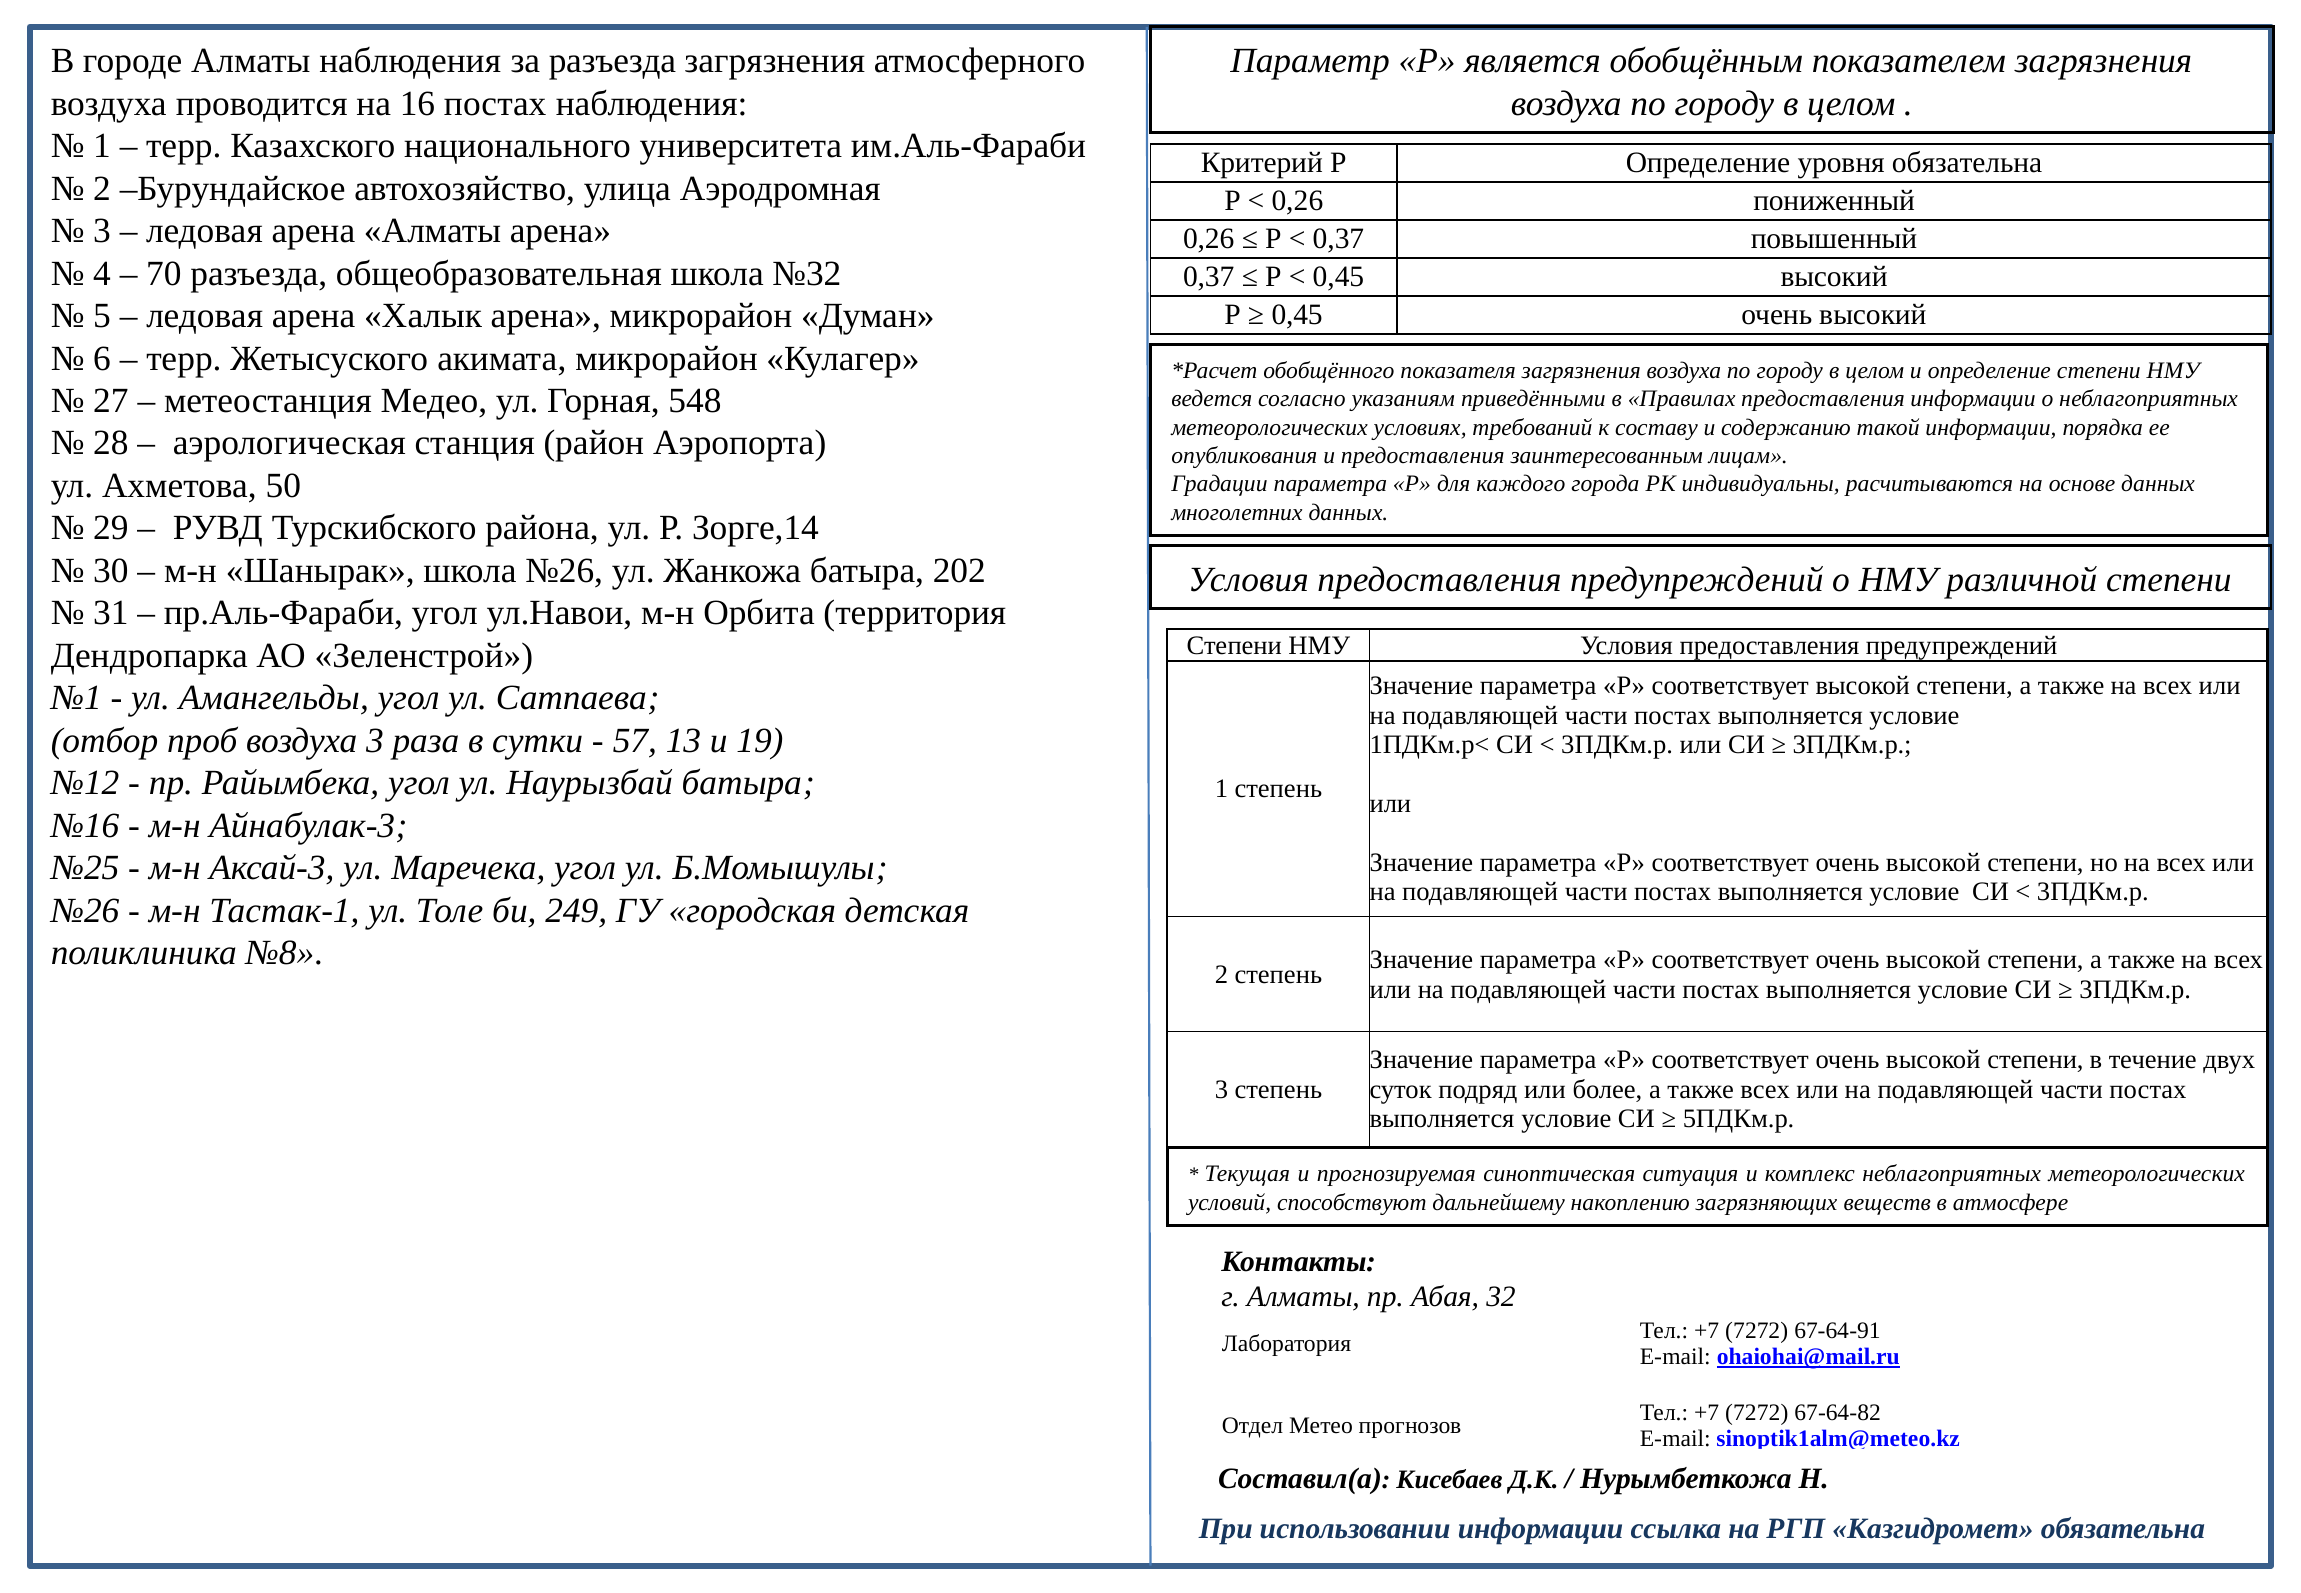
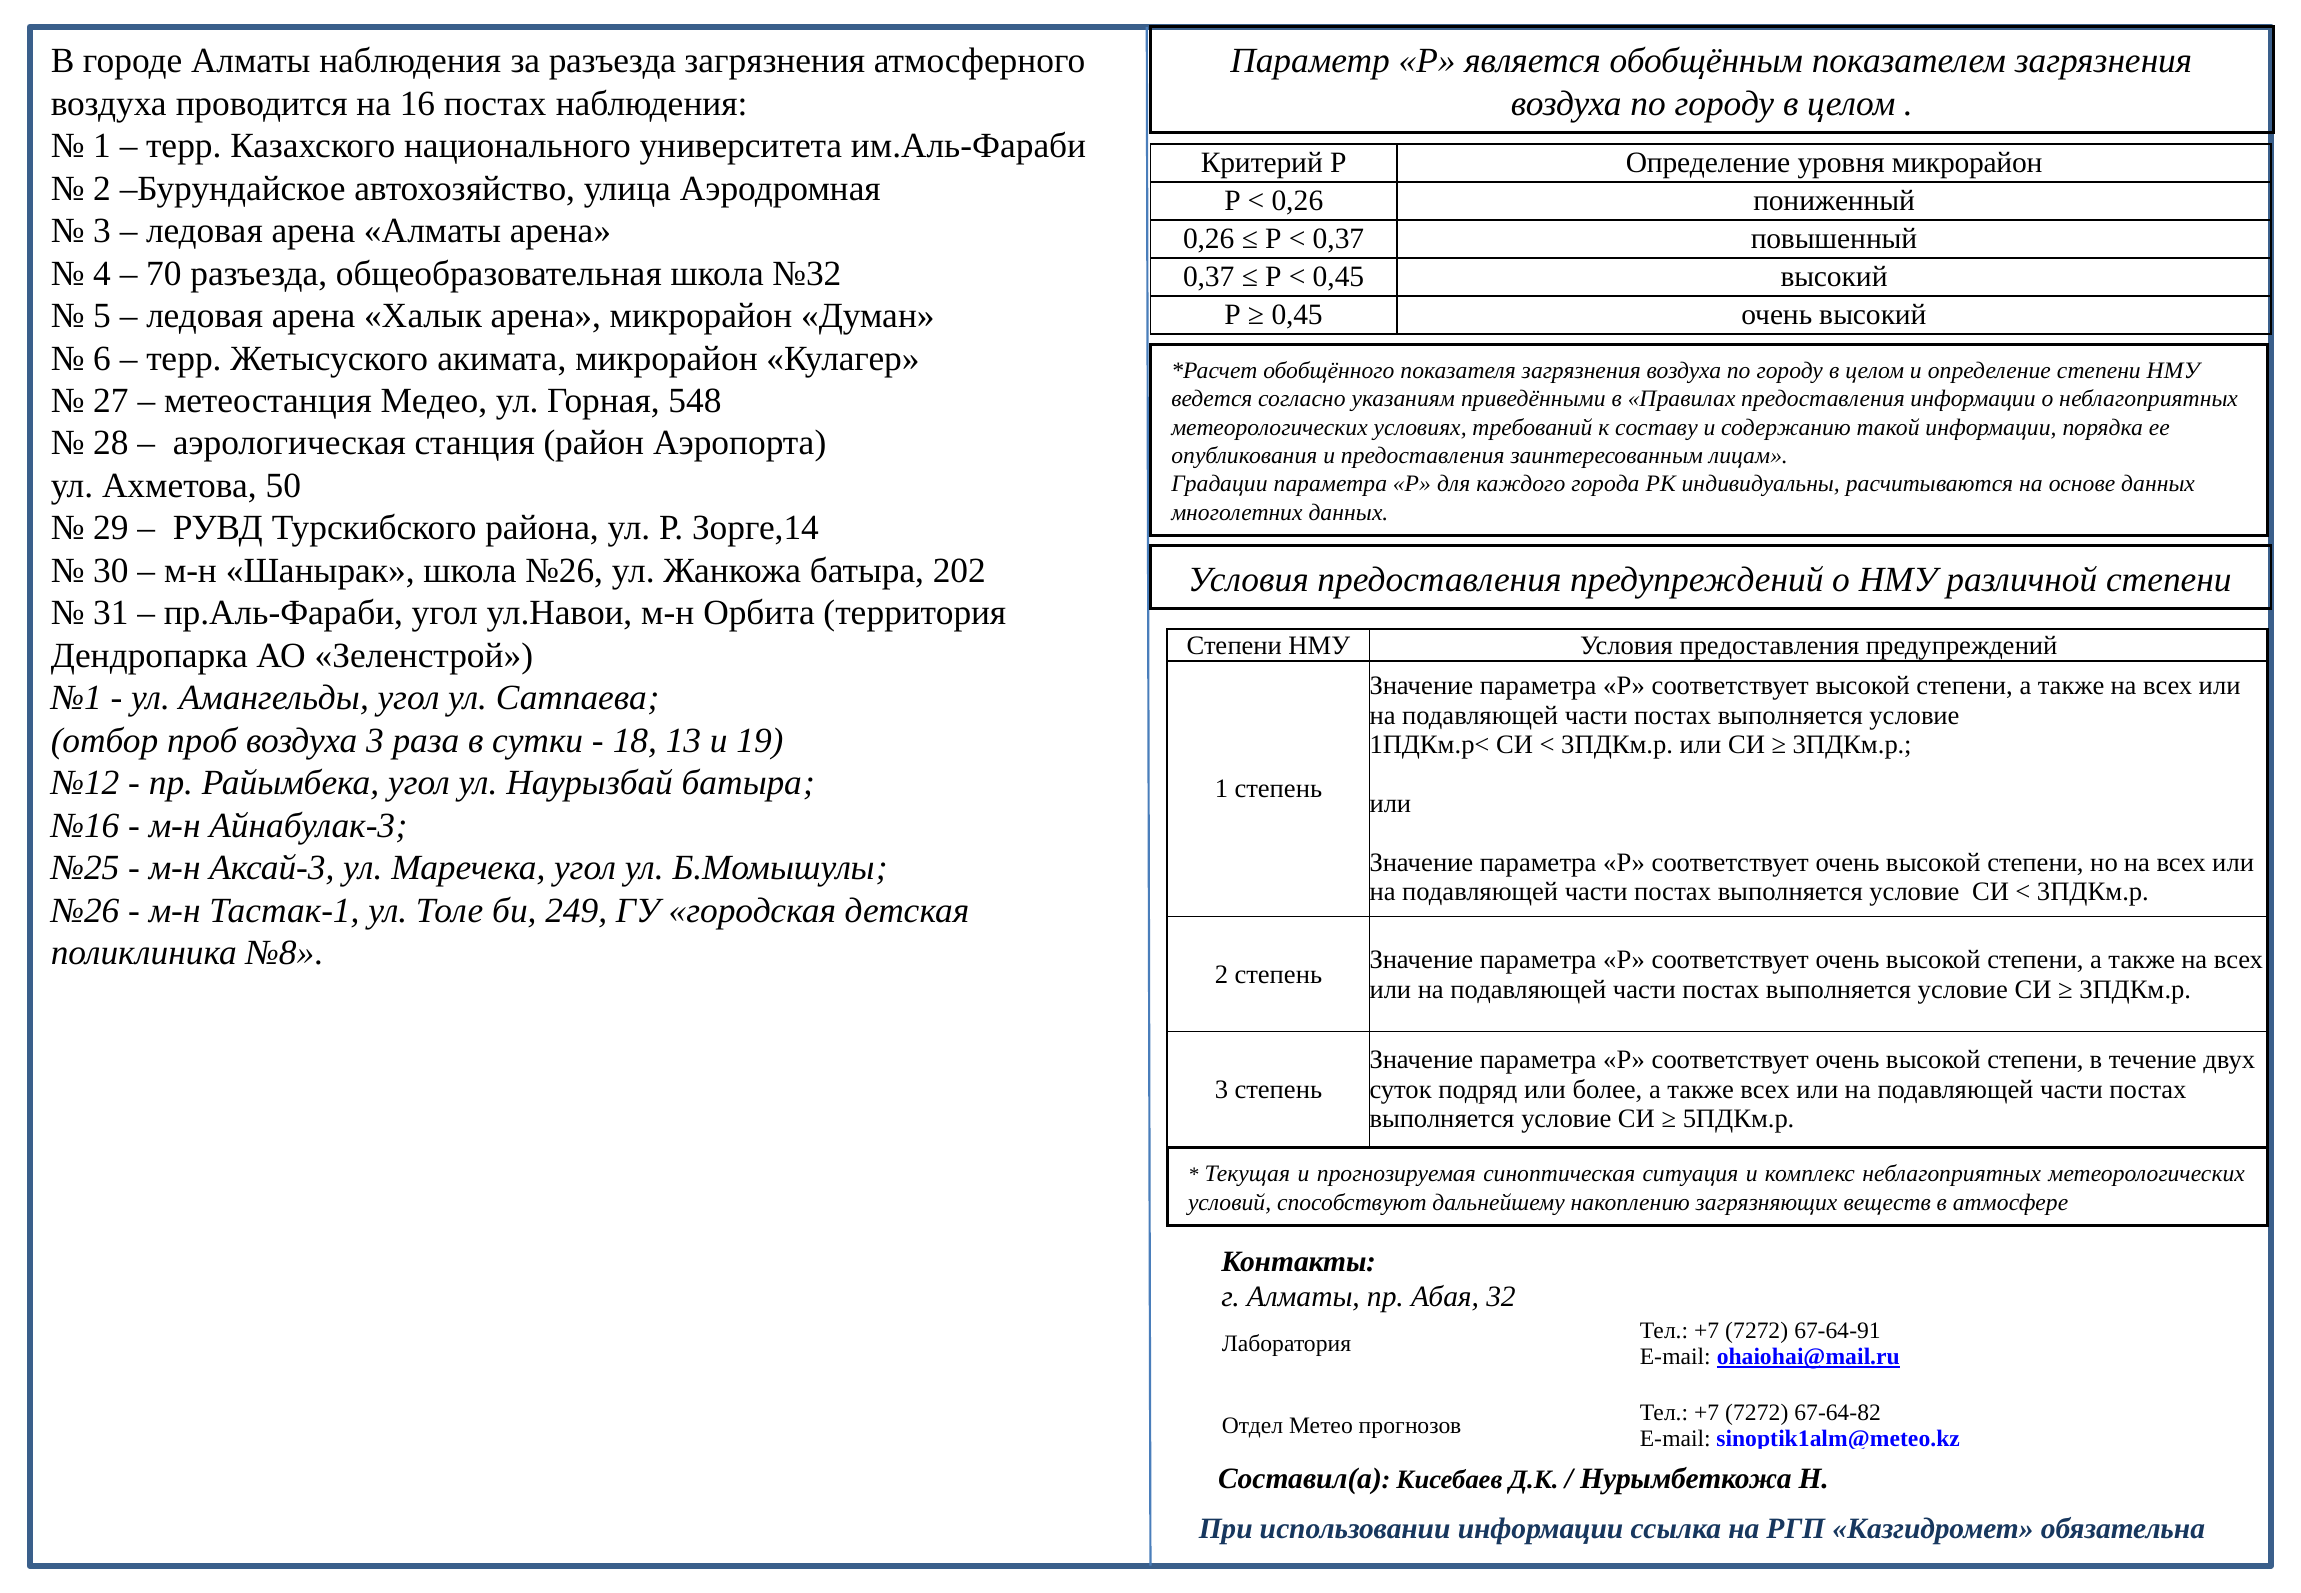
уровня обязательна: обязательна -> микрорайон
57: 57 -> 18
